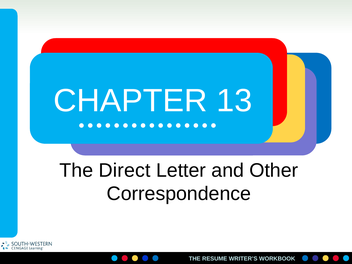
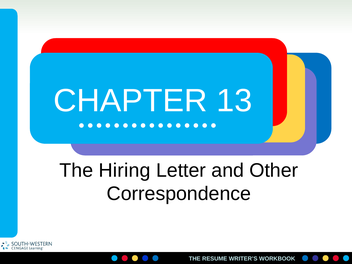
Direct: Direct -> Hiring
